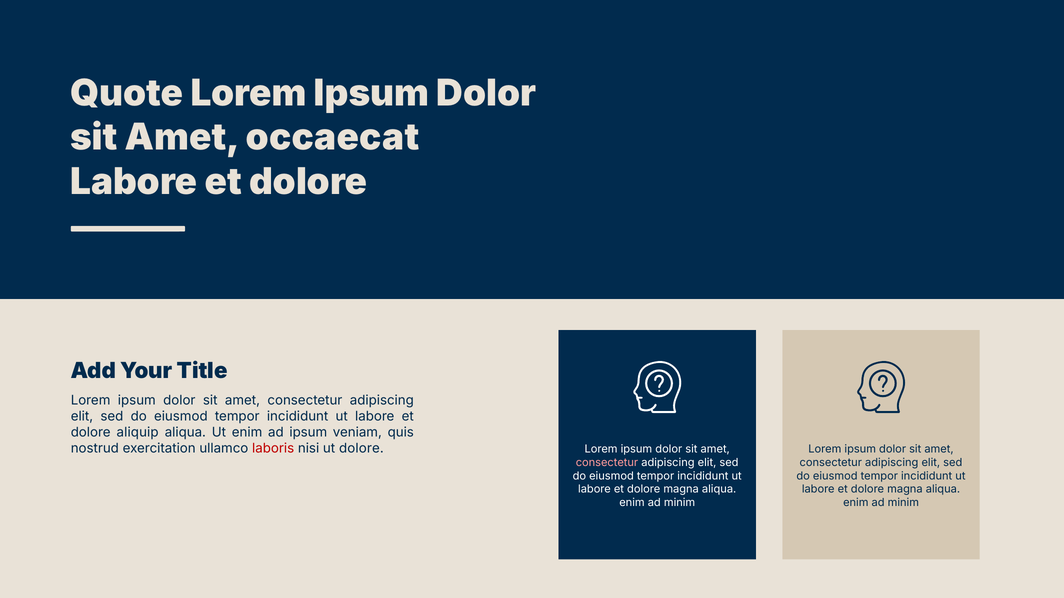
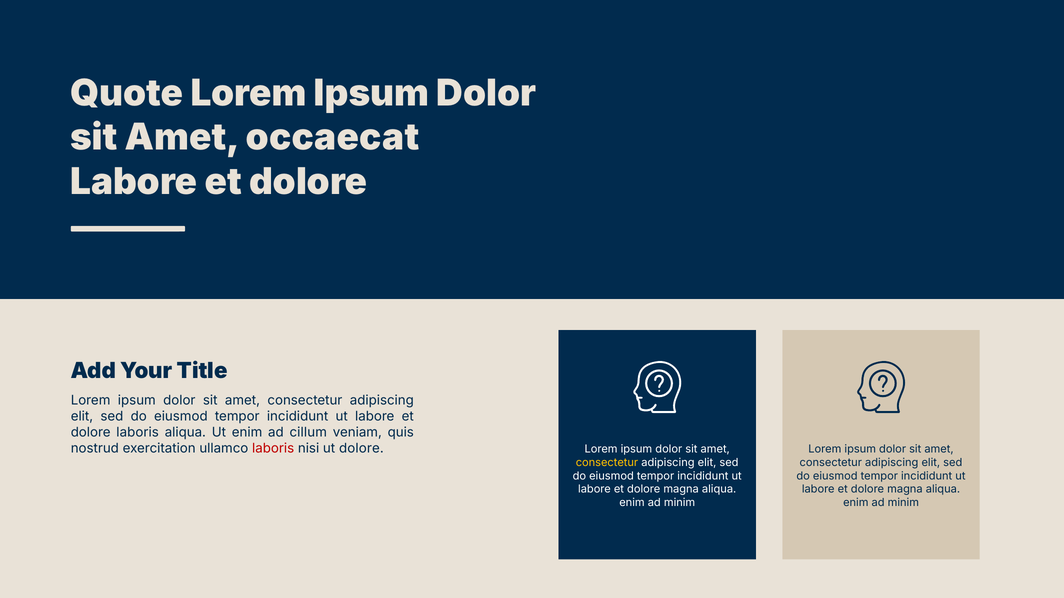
dolore aliquip: aliquip -> laboris
ad ipsum: ipsum -> cillum
consectetur at (607, 463) colour: pink -> yellow
